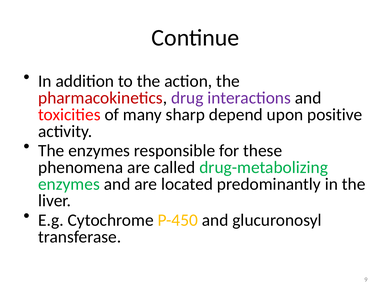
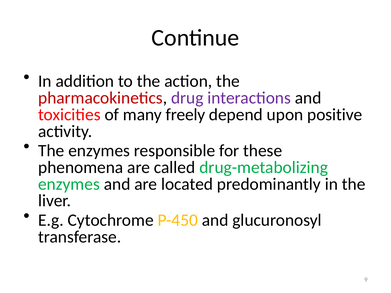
sharp: sharp -> freely
